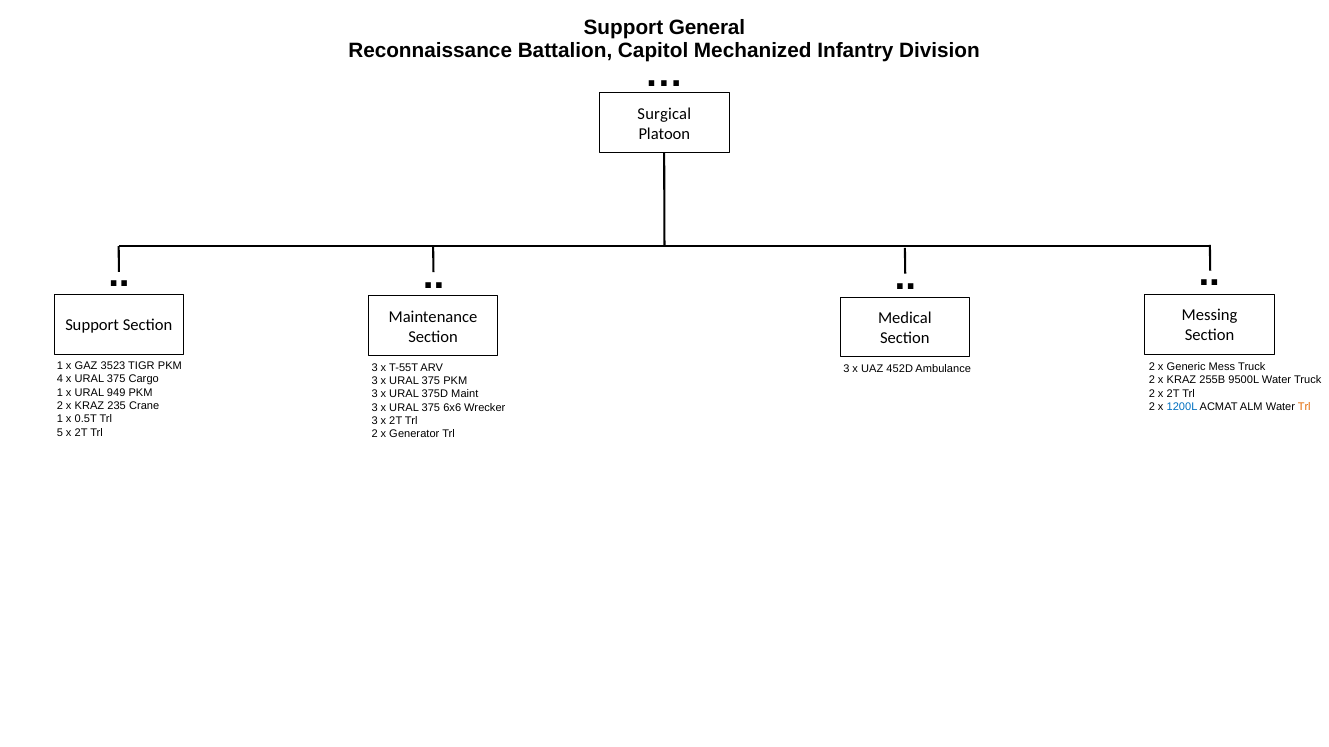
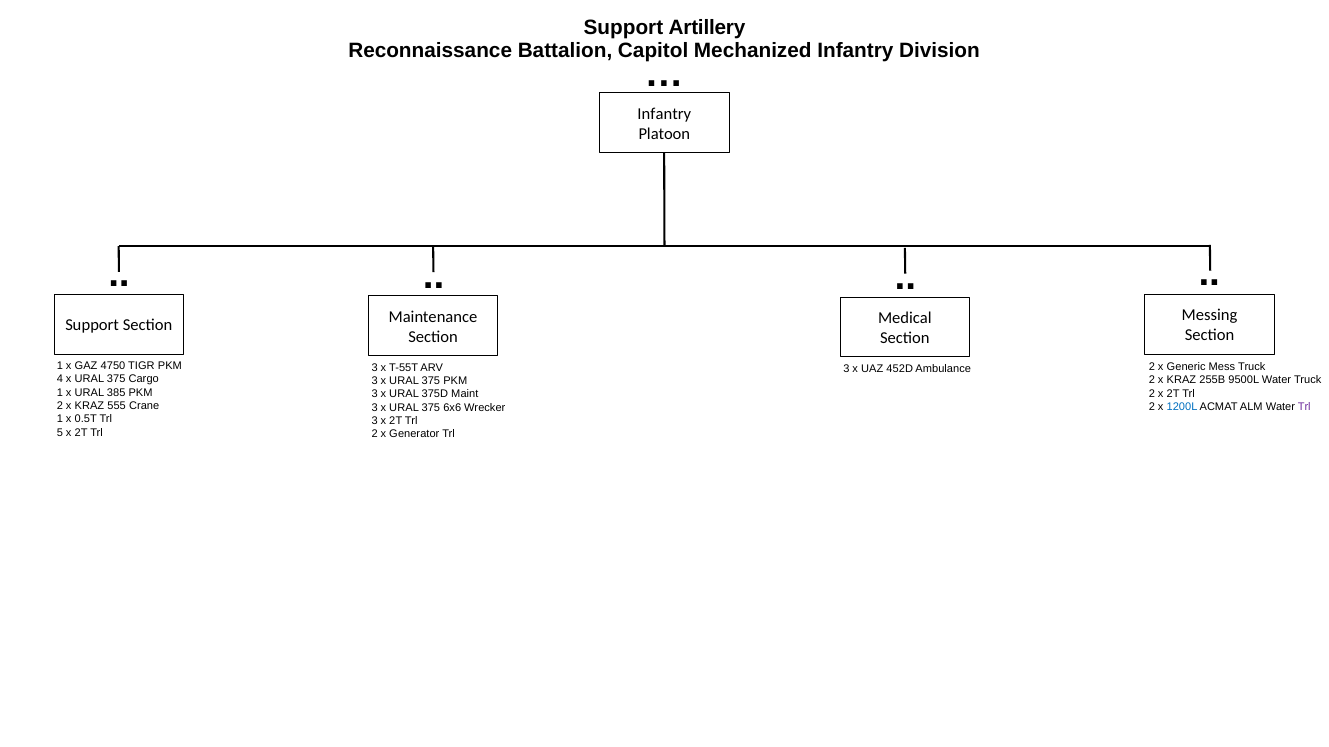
General: General -> Artillery
Surgical at (664, 114): Surgical -> Infantry
3523: 3523 -> 4750
949: 949 -> 385
235: 235 -> 555
Trl at (1304, 407) colour: orange -> purple
